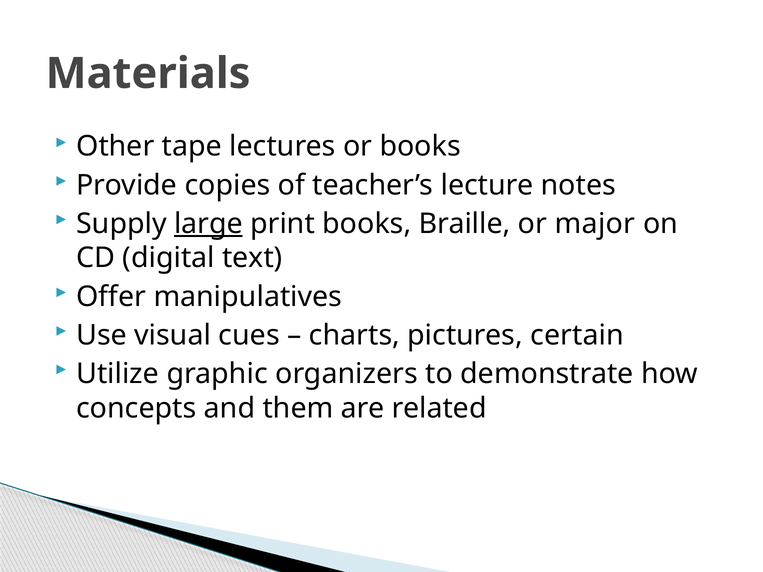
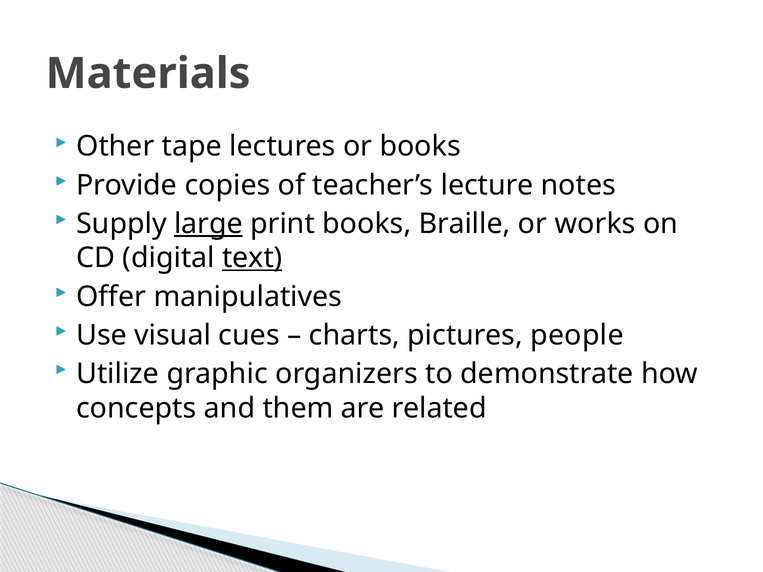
major: major -> works
text underline: none -> present
certain: certain -> people
